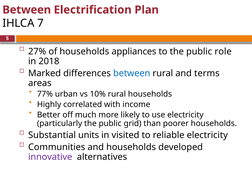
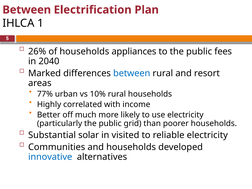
7: 7 -> 1
27%: 27% -> 26%
role: role -> fees
2018: 2018 -> 2040
terms: terms -> resort
units: units -> solar
innovative colour: purple -> blue
